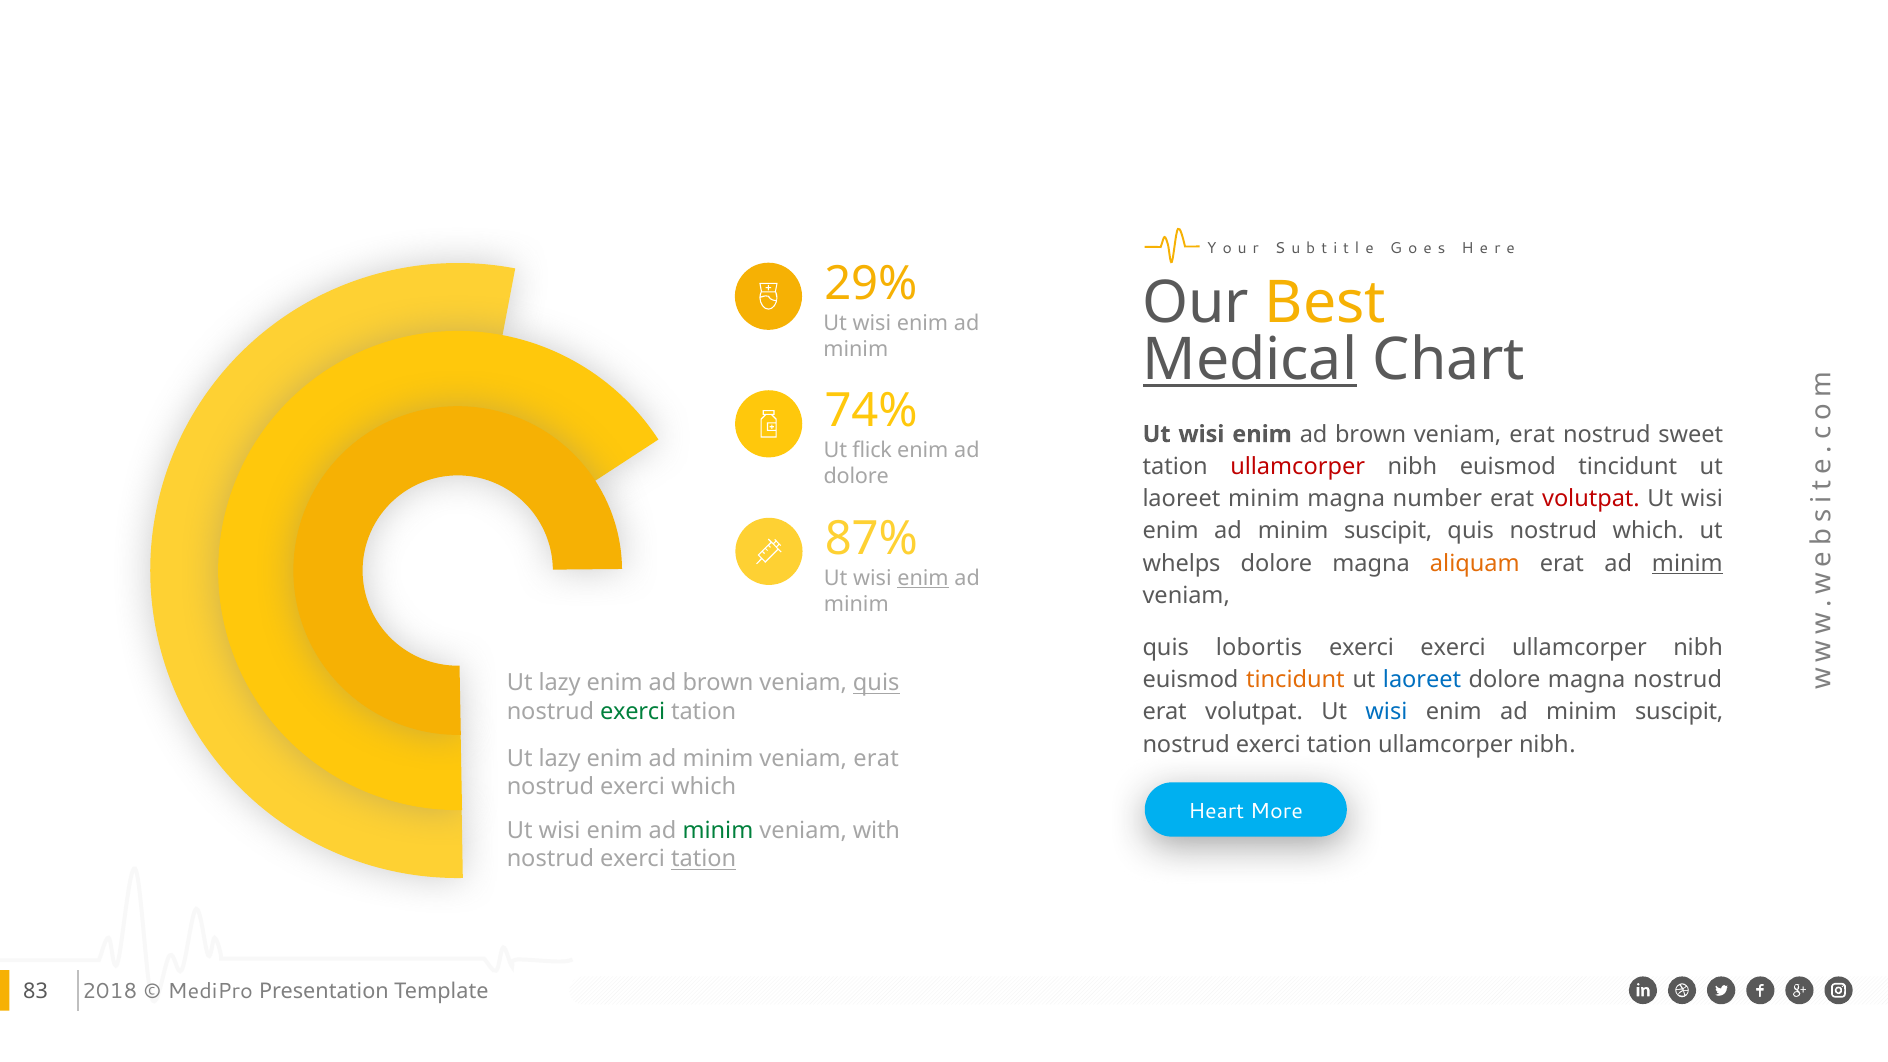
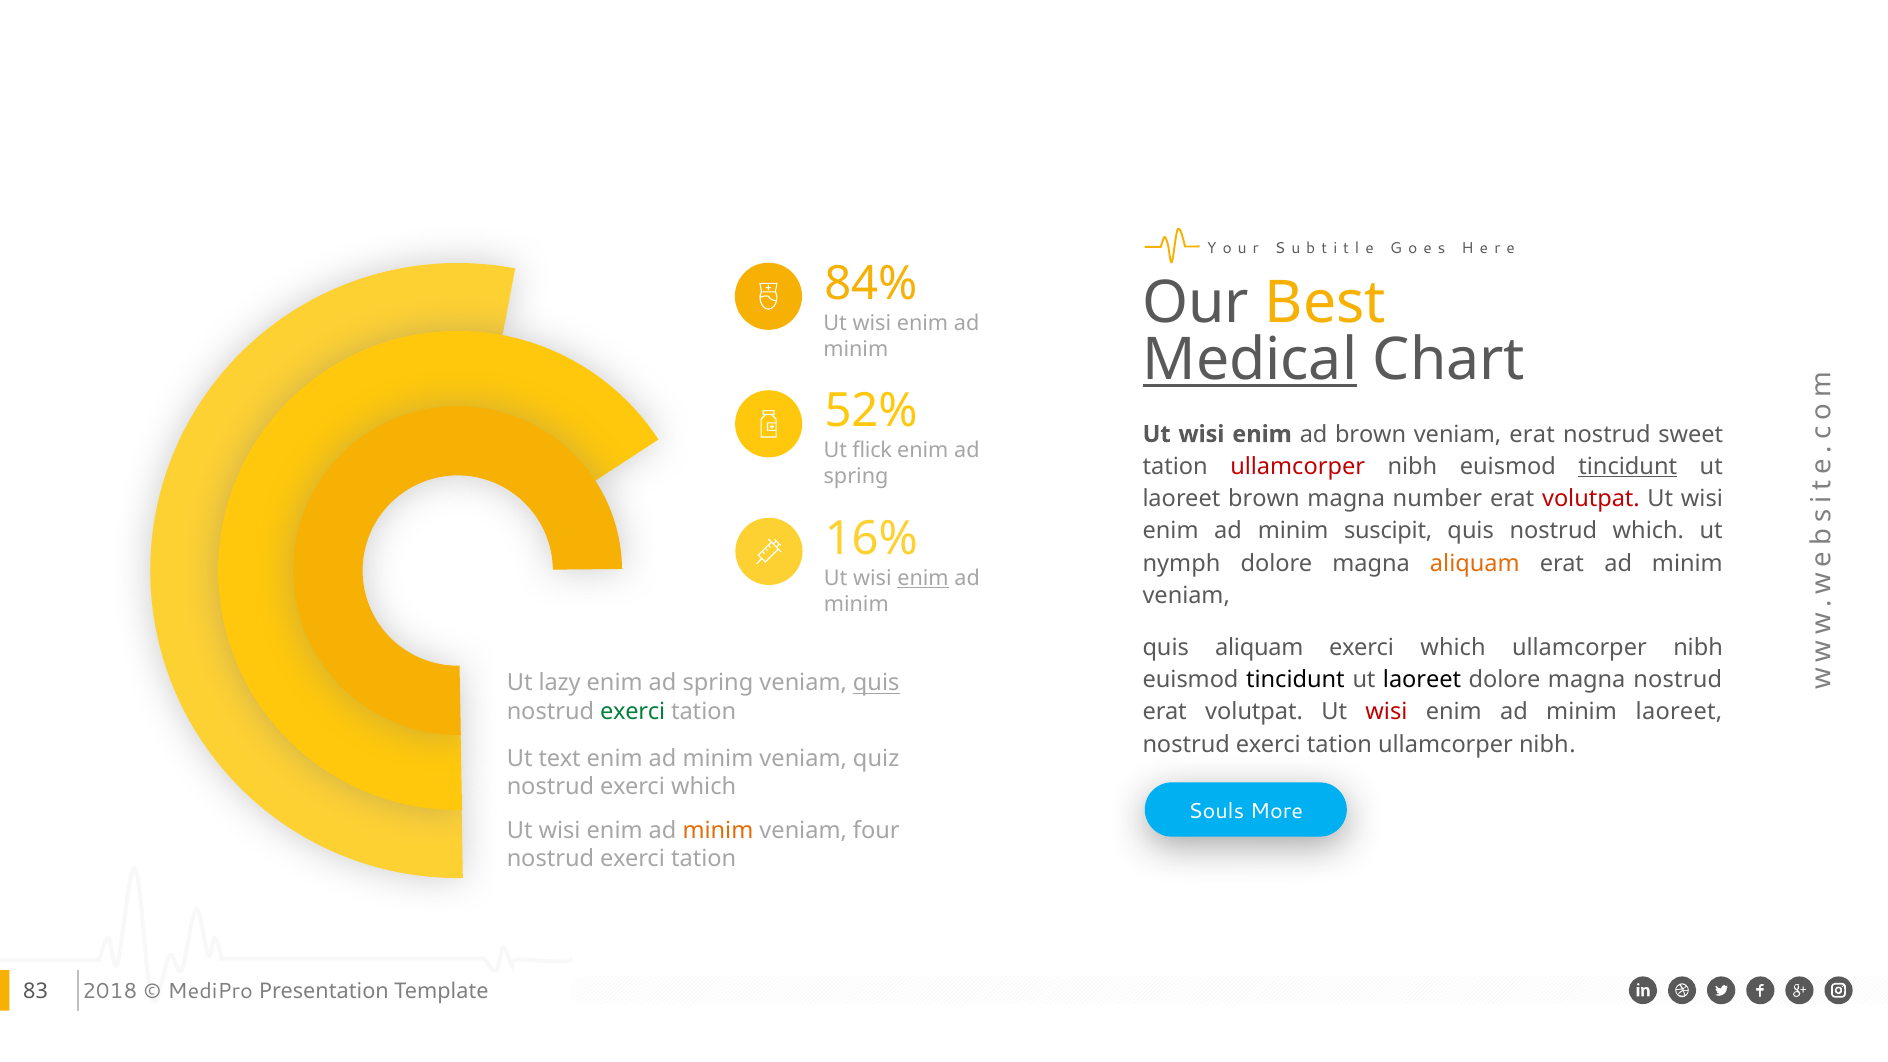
29%: 29% -> 84%
74%: 74% -> 52%
tincidunt at (1628, 467) underline: none -> present
dolore at (856, 476): dolore -> spring
laoreet minim: minim -> brown
87%: 87% -> 16%
whelps: whelps -> nymph
minim at (1687, 563) underline: present -> none
quis lobortis: lobortis -> aliquam
exerci at (1453, 648): exerci -> which
tincidunt at (1295, 680) colour: orange -> black
laoreet at (1422, 680) colour: blue -> black
brown at (718, 683): brown -> spring
wisi at (1386, 712) colour: blue -> red
suscipit at (1679, 712): suscipit -> laoreet
lazy at (560, 759): lazy -> text
minim veniam erat: erat -> quiz
Heart: Heart -> Souls
minim at (718, 831) colour: green -> orange
with: with -> four
tation at (704, 859) underline: present -> none
